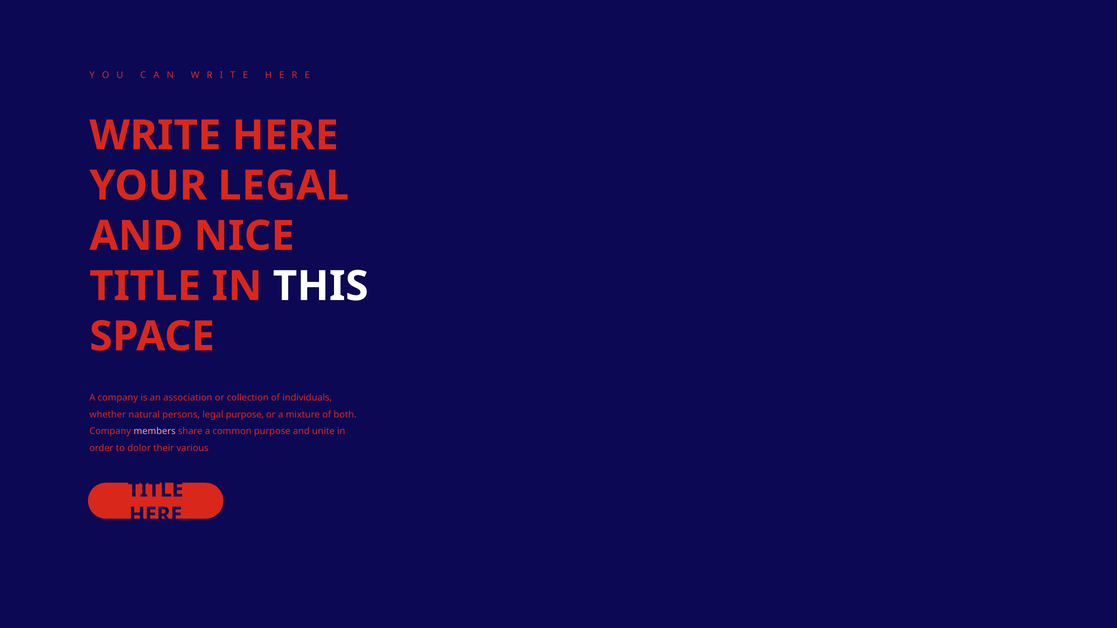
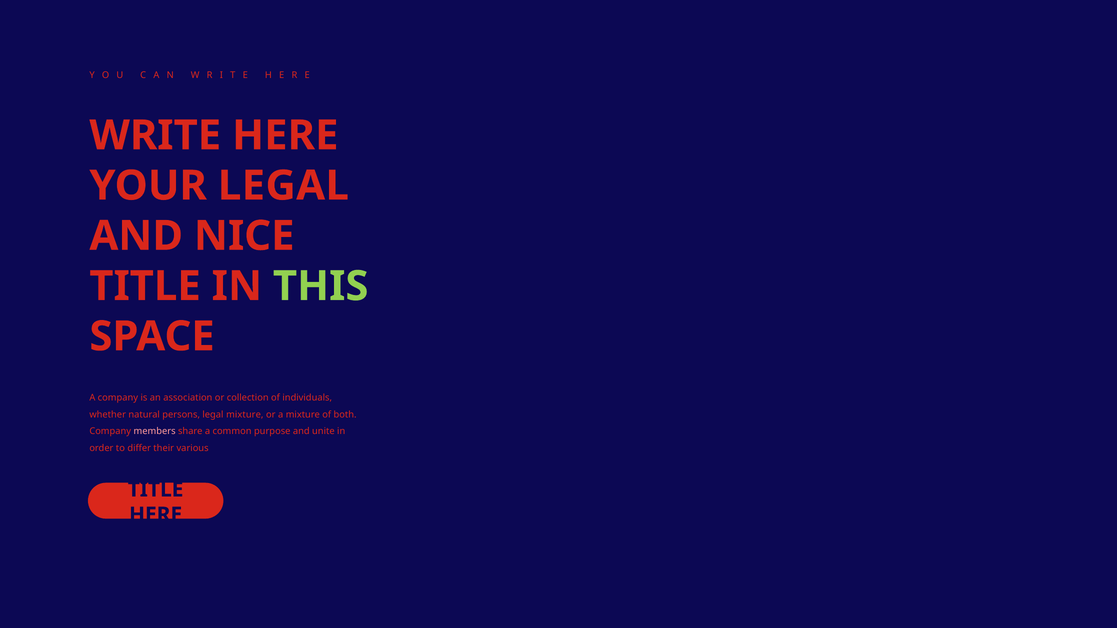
THIS colour: white -> light green
legal purpose: purpose -> mixture
dolor: dolor -> differ
